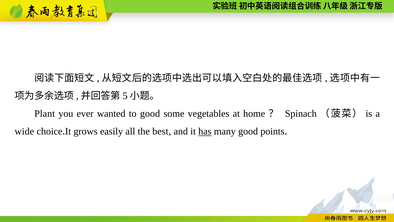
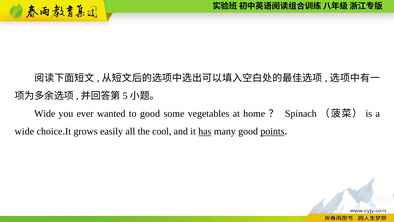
Plant at (45, 114): Plant -> Wide
best: best -> cool
points underline: none -> present
